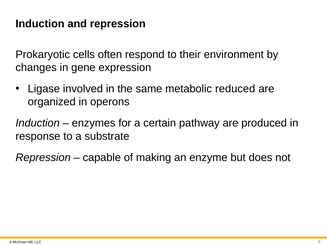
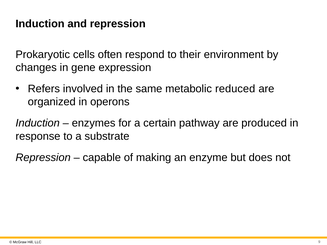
Ligase: Ligase -> Refers
